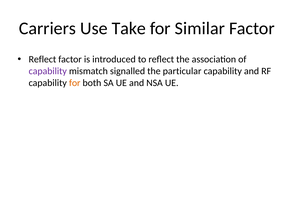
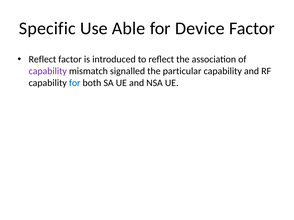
Carriers: Carriers -> Specific
Take: Take -> Able
Similar: Similar -> Device
for at (75, 83) colour: orange -> blue
